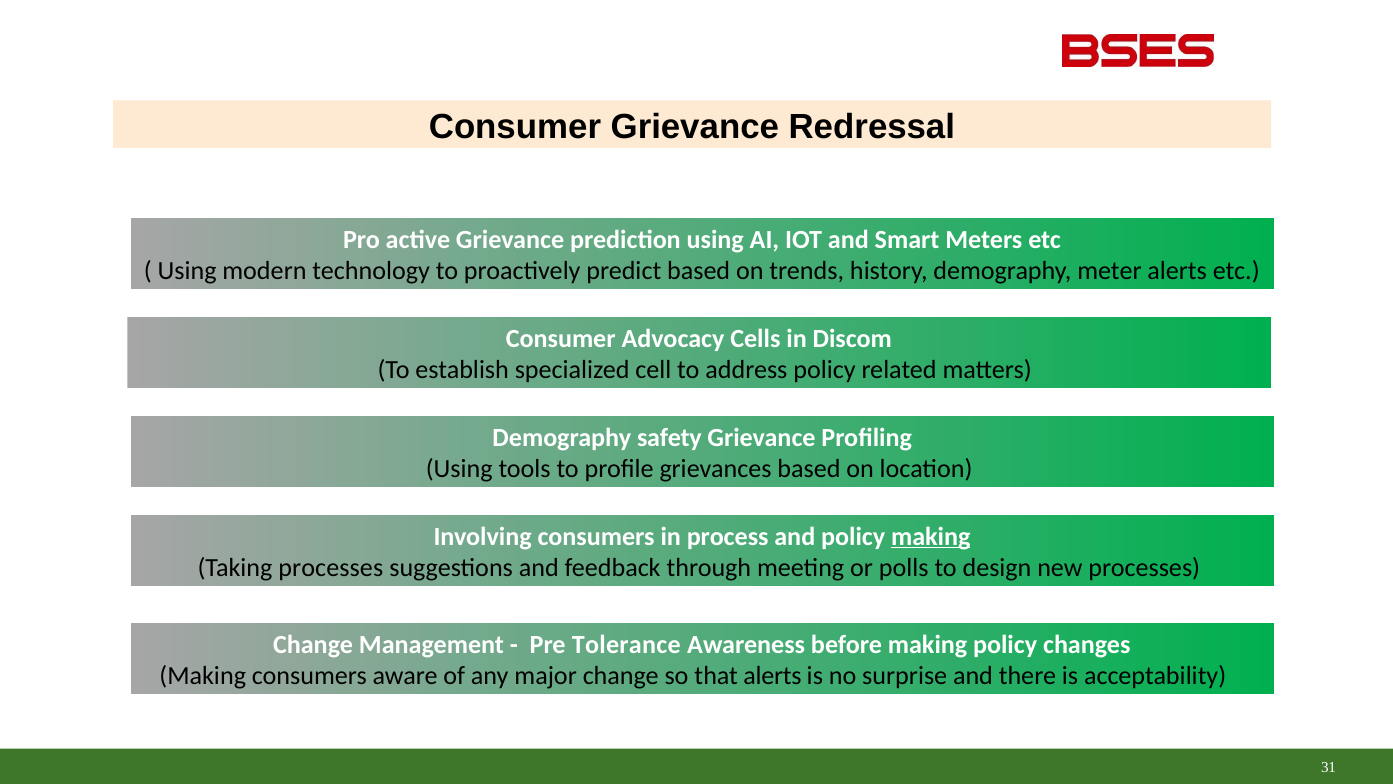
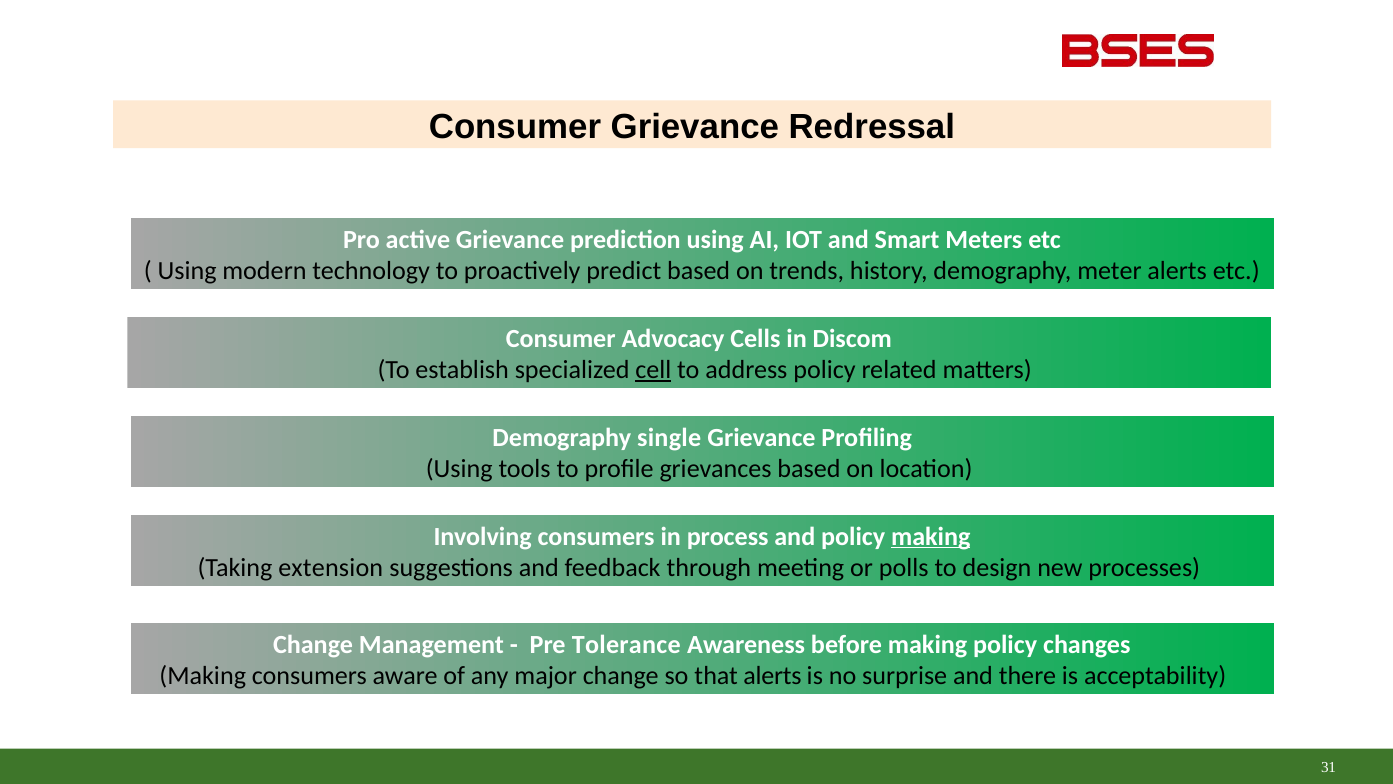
cell underline: none -> present
safety: safety -> single
Taking processes: processes -> extension
